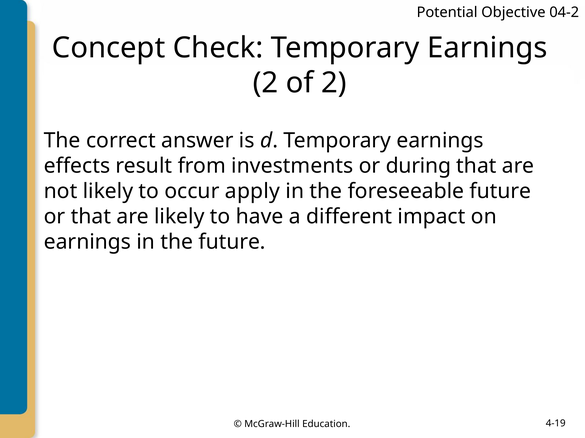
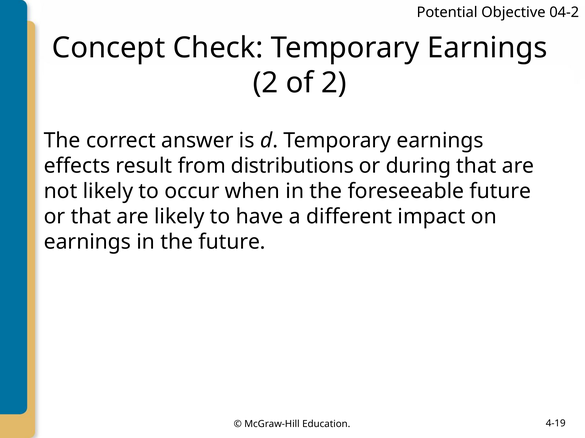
investments: investments -> distributions
apply: apply -> when
